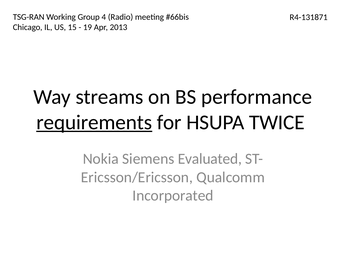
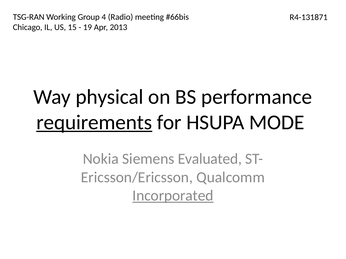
streams: streams -> physical
TWICE: TWICE -> MODE
Incorporated underline: none -> present
